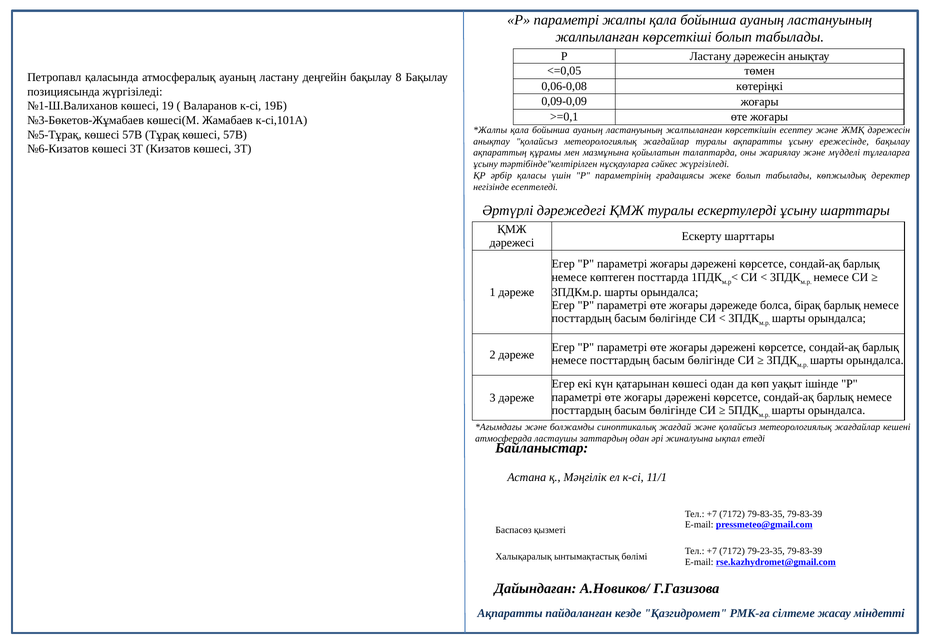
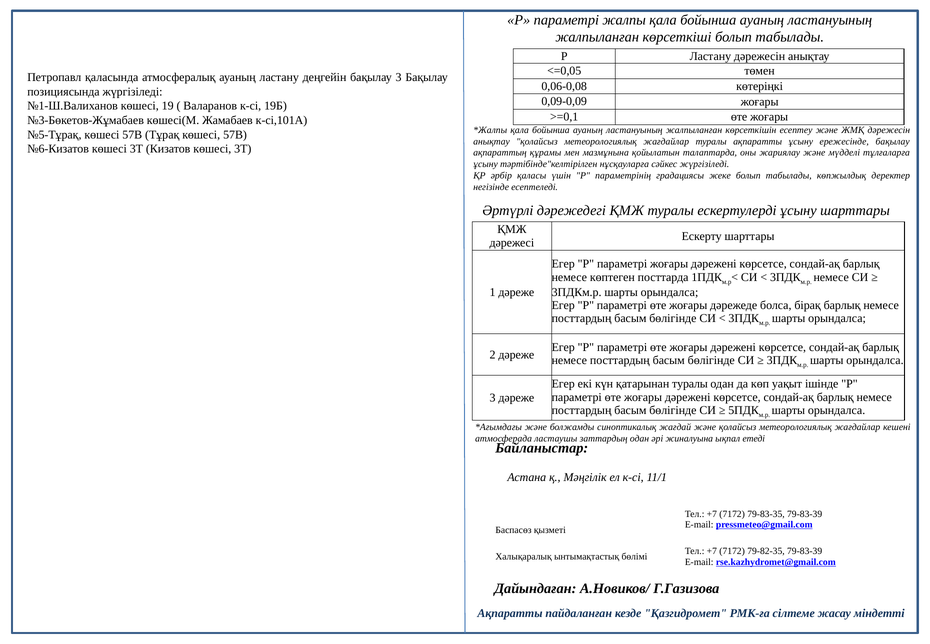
бақылау 8: 8 -> 3
қатарынан көшесі: көшесі -> туралы
79-23-35: 79-23-35 -> 79-82-35
